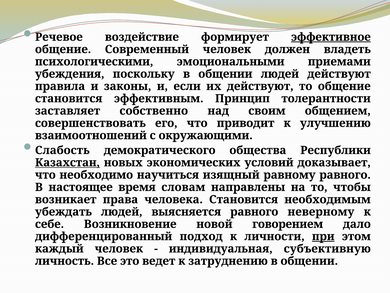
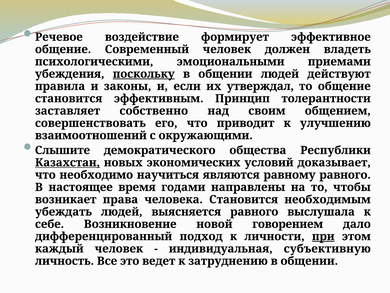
эффективное underline: present -> none
поскольку underline: none -> present
их действуют: действуют -> утверждал
Слабость: Слабость -> Слышите
изящный: изящный -> являются
словам: словам -> годами
неверному: неверному -> выслушала
